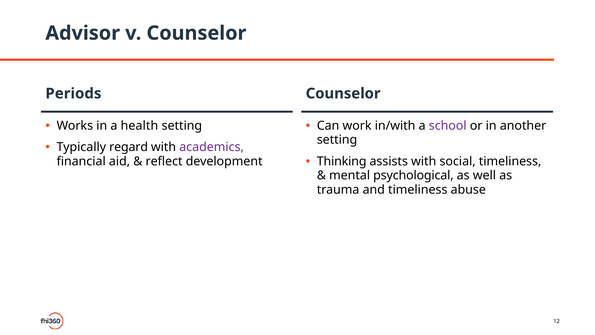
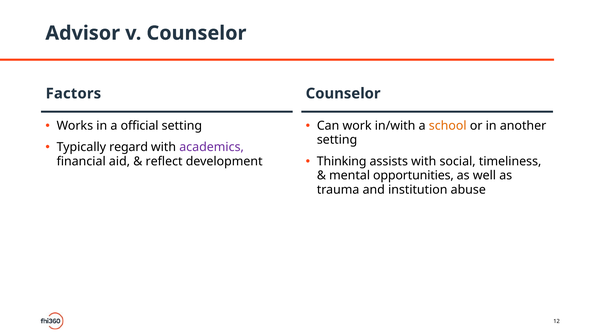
Periods: Periods -> Factors
health: health -> official
school colour: purple -> orange
psychological: psychological -> opportunities
and timeliness: timeliness -> institution
